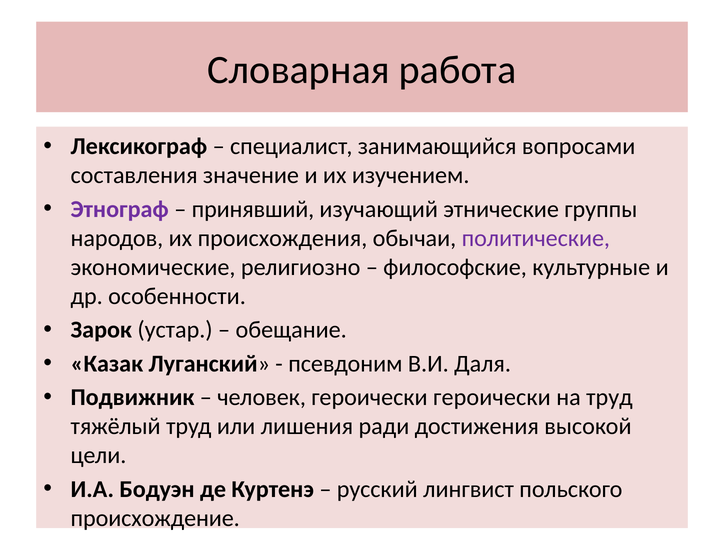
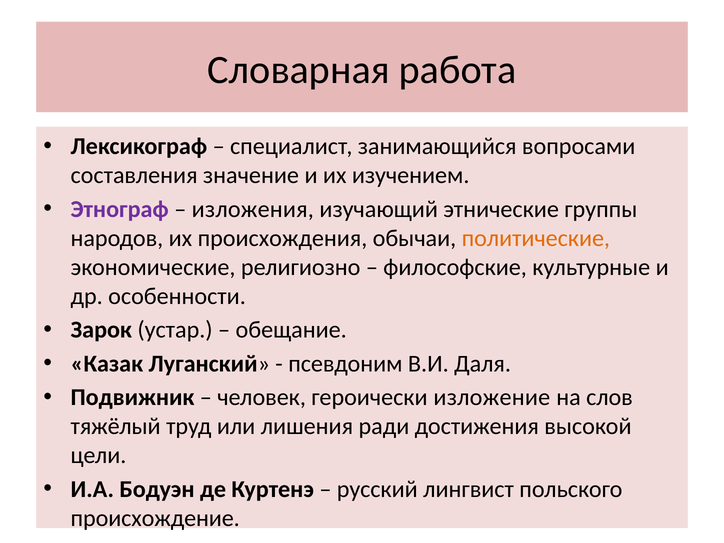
принявший: принявший -> изложения
политические colour: purple -> orange
героически героически: героически -> изложение
на труд: труд -> слов
